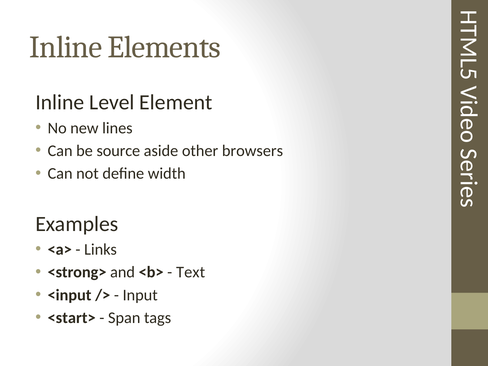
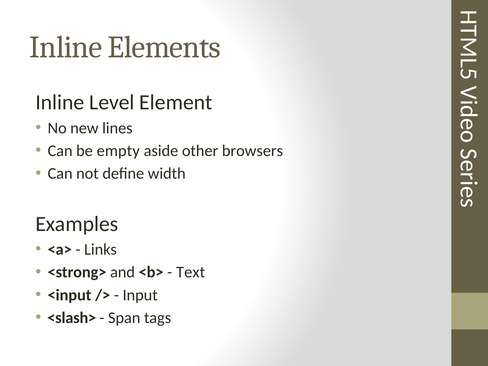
source: source -> empty
<start>: <start> -> <slash>
